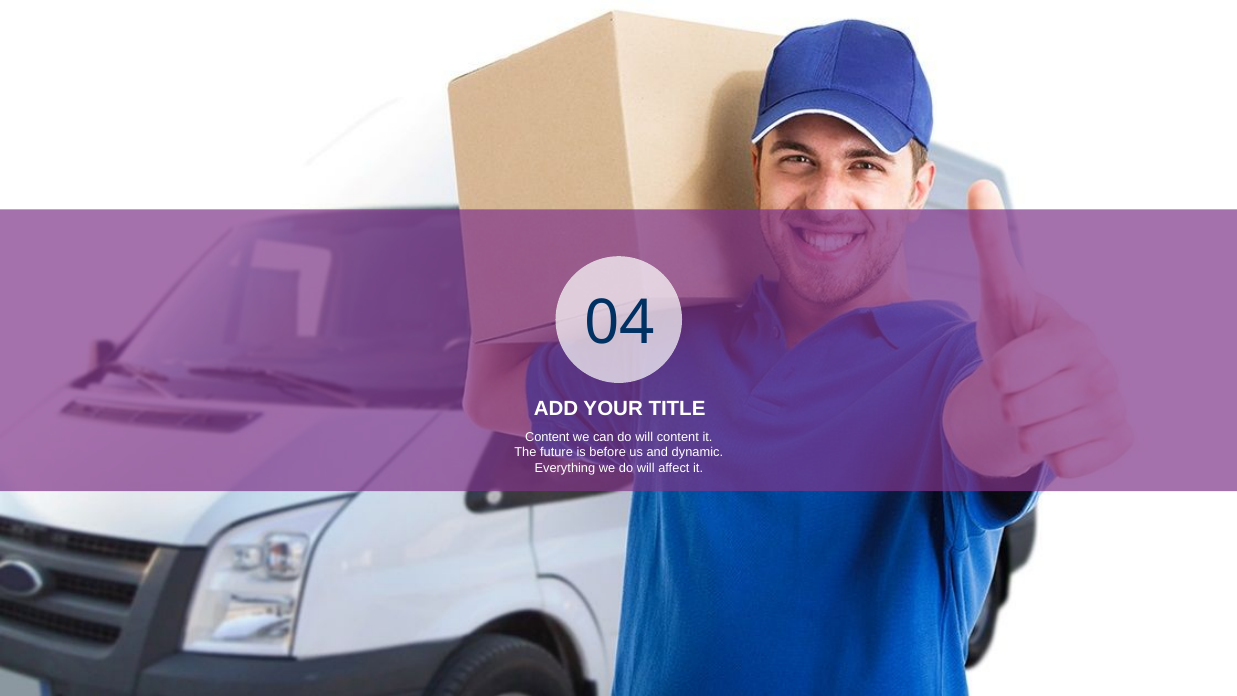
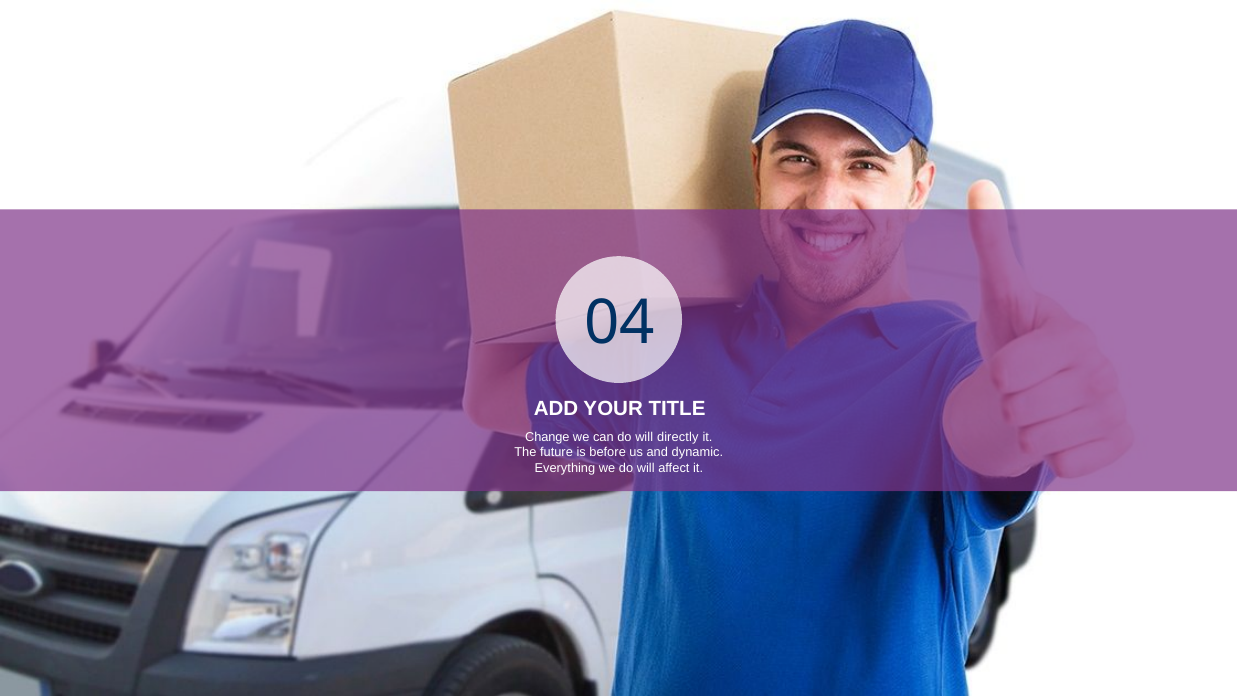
Content at (547, 437): Content -> Change
will content: content -> directly
